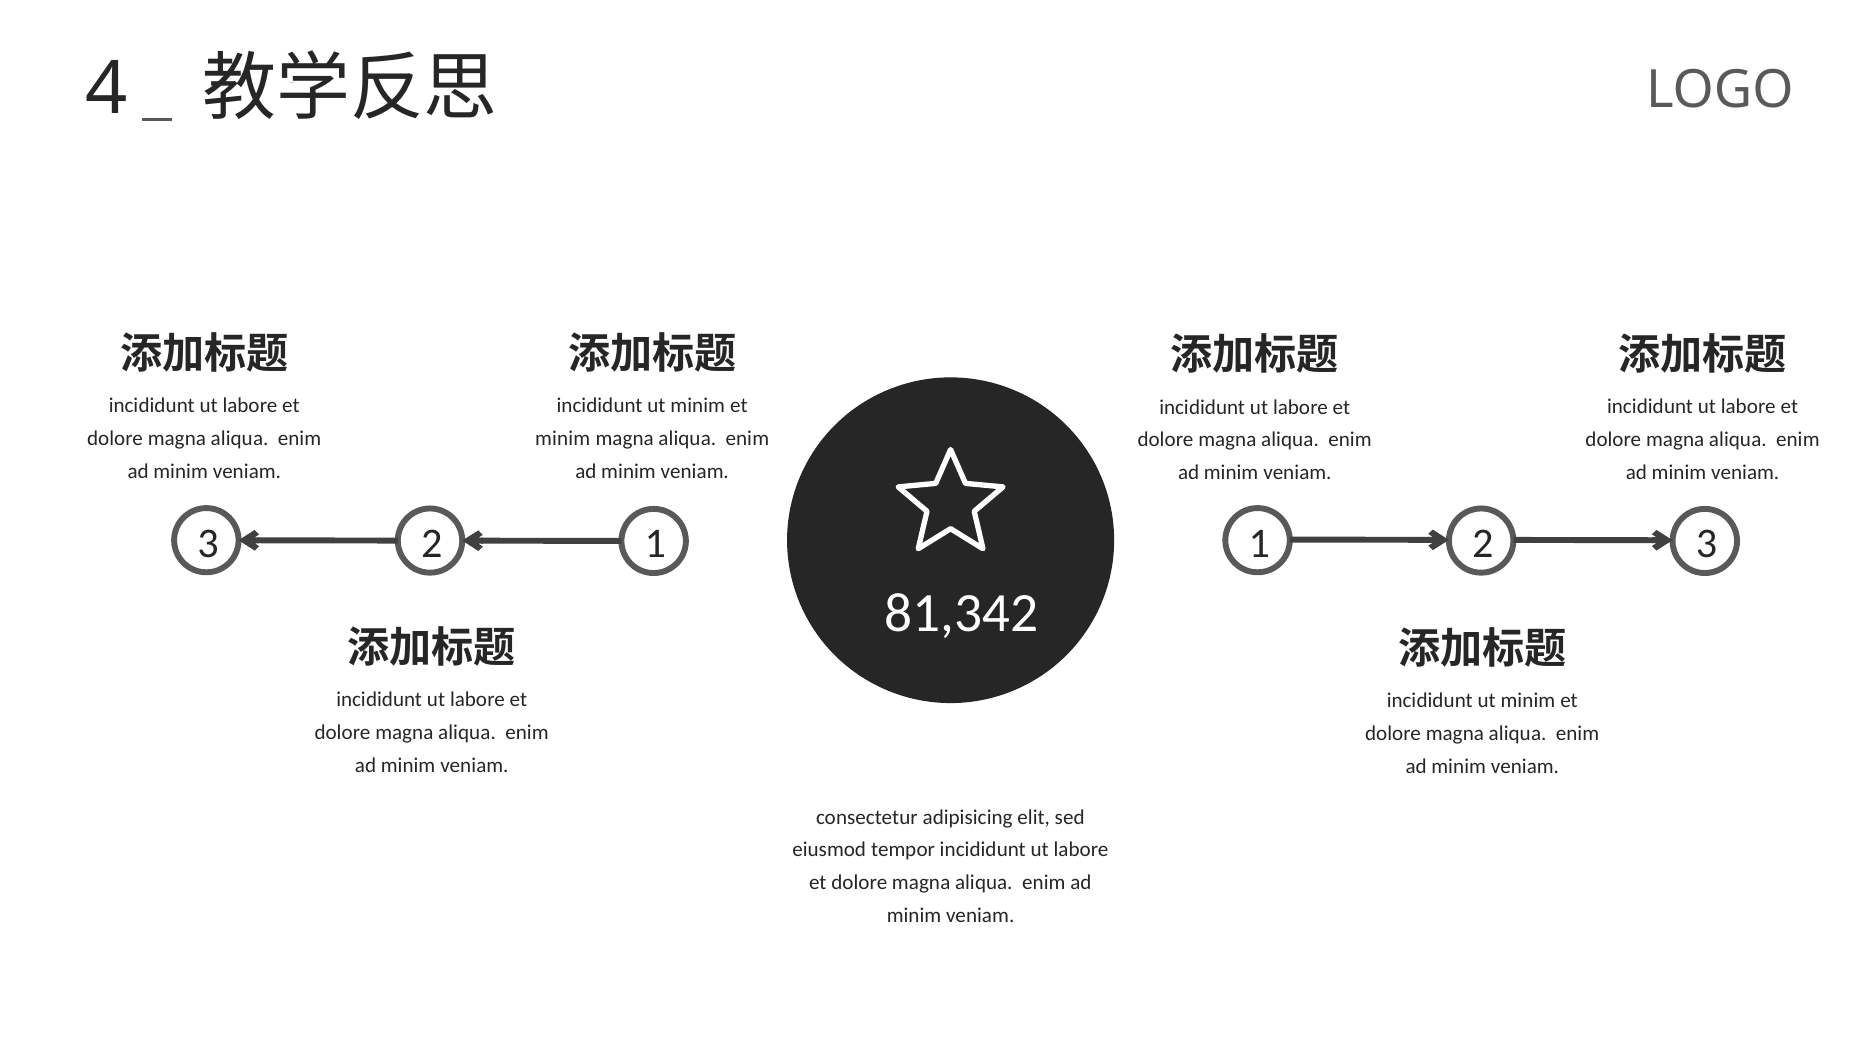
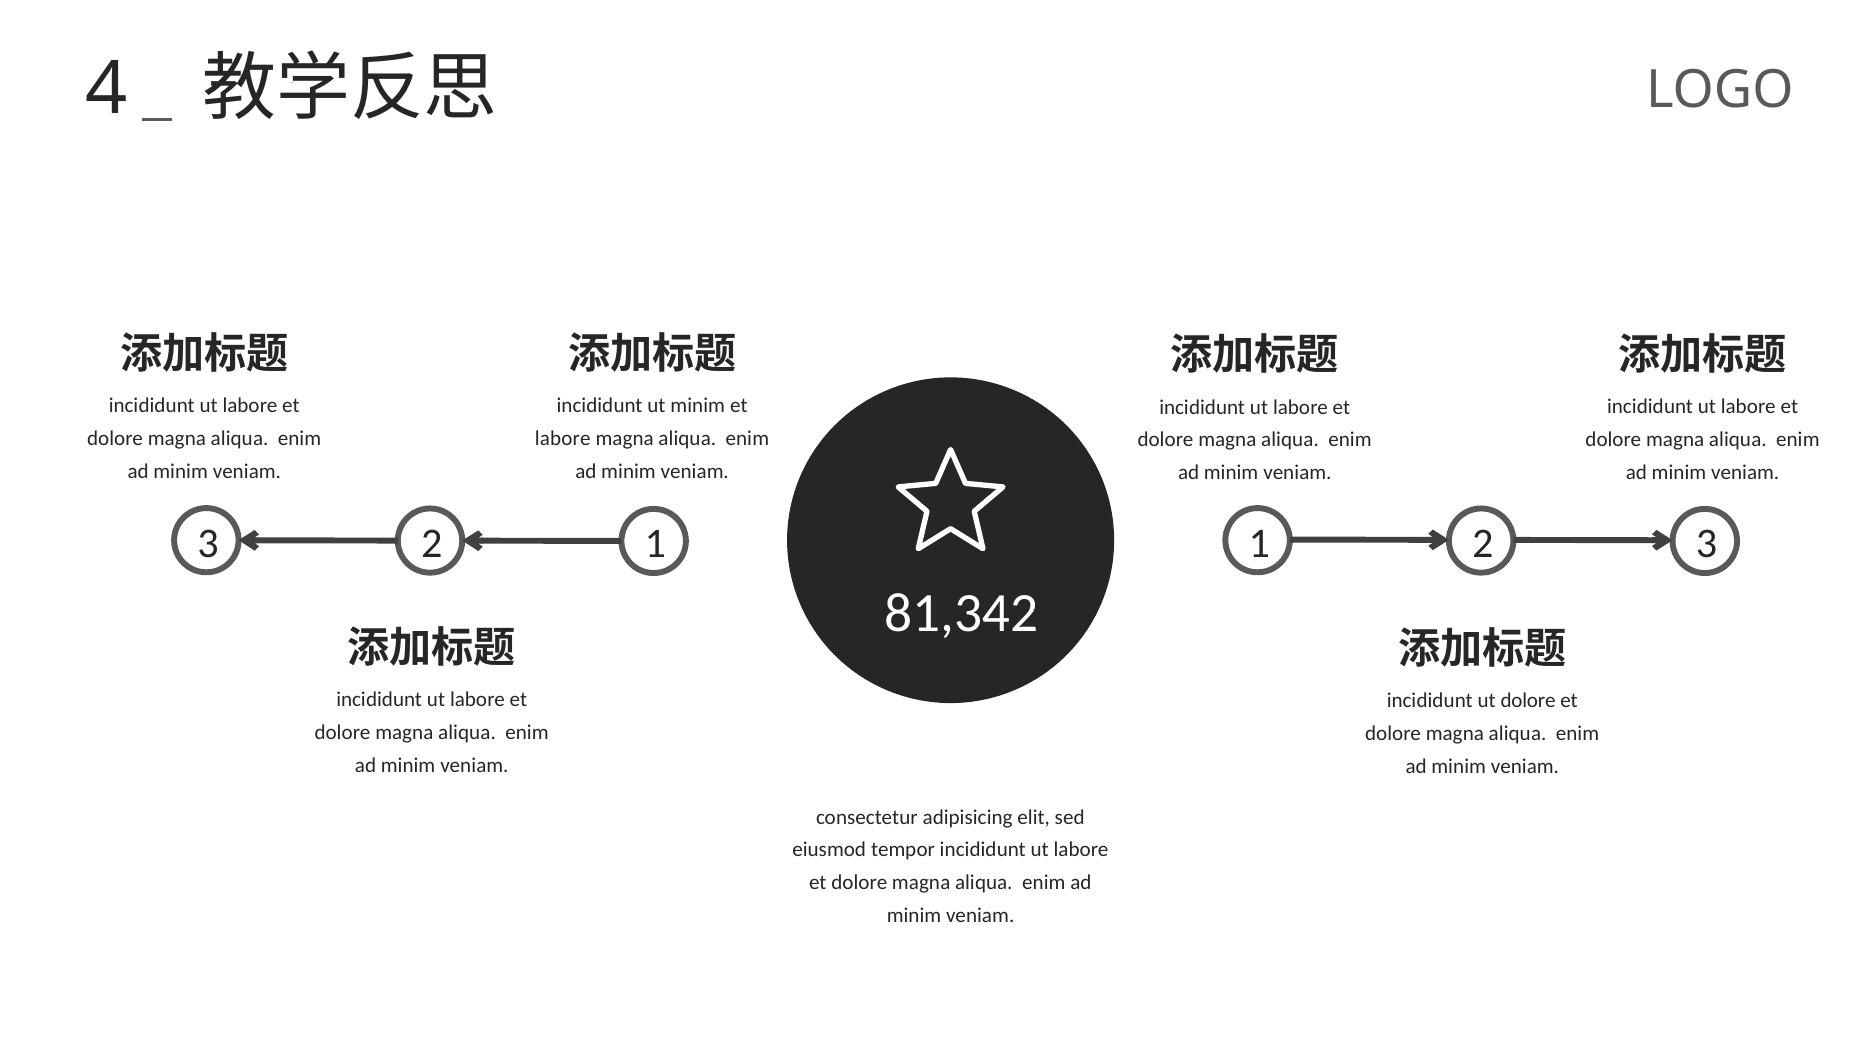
minim at (563, 438): minim -> labore
minim at (1528, 700): minim -> dolore
